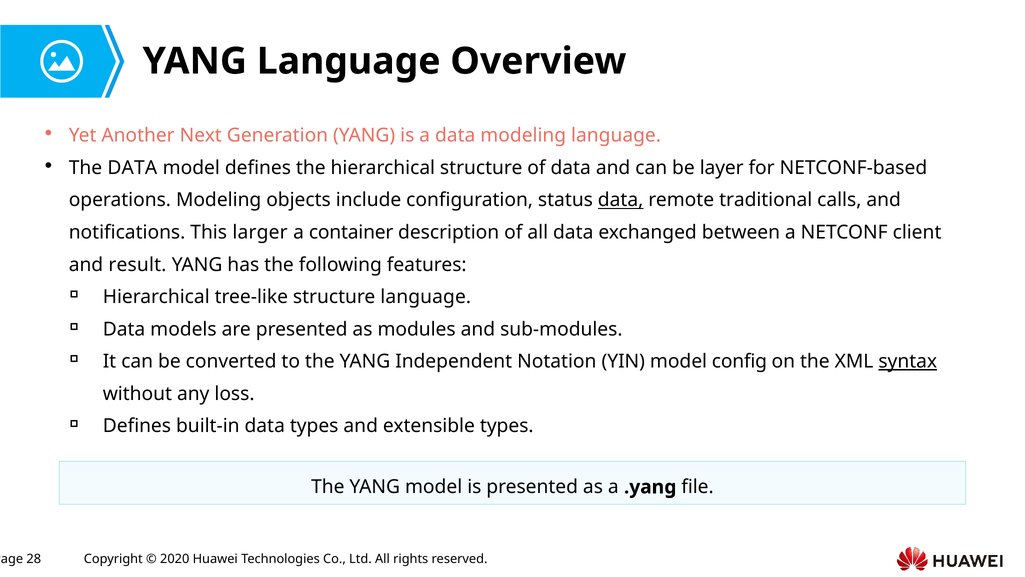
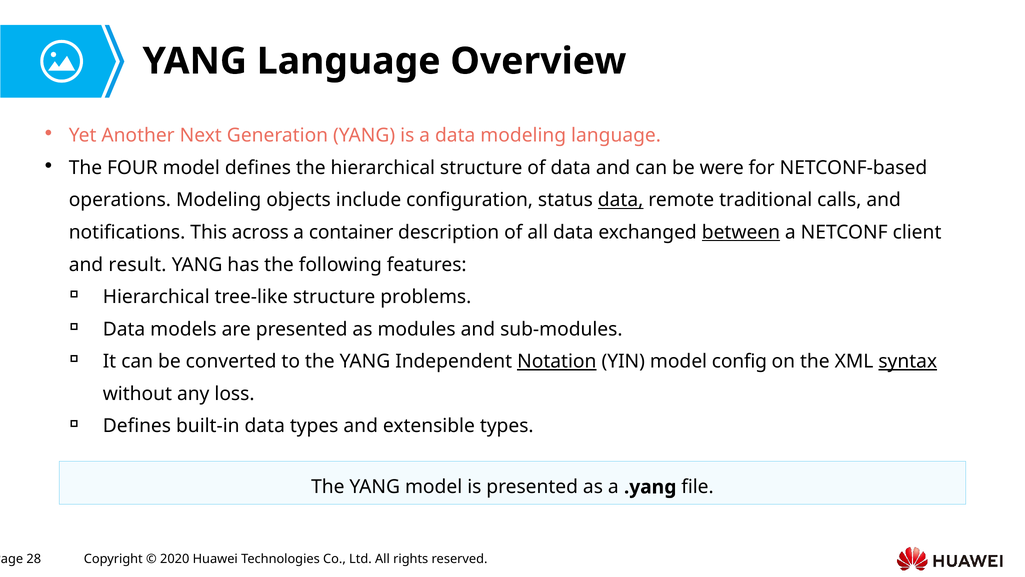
The DATA: DATA -> FOUR
layer: layer -> were
larger: larger -> across
between underline: none -> present
structure language: language -> problems
Notation underline: none -> present
